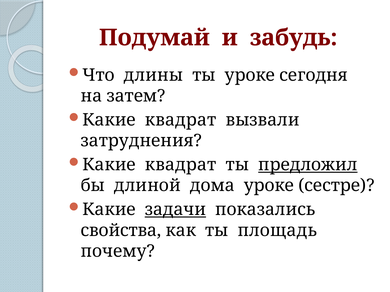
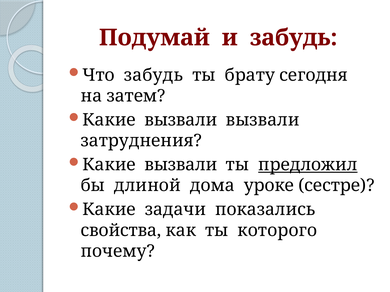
Что длины: длины -> забудь
ты уроке: уроке -> брату
квадрат at (181, 120): квадрат -> вызвали
квадрат at (181, 165): квадрат -> вызвали
задачи underline: present -> none
площадь: площадь -> которого
